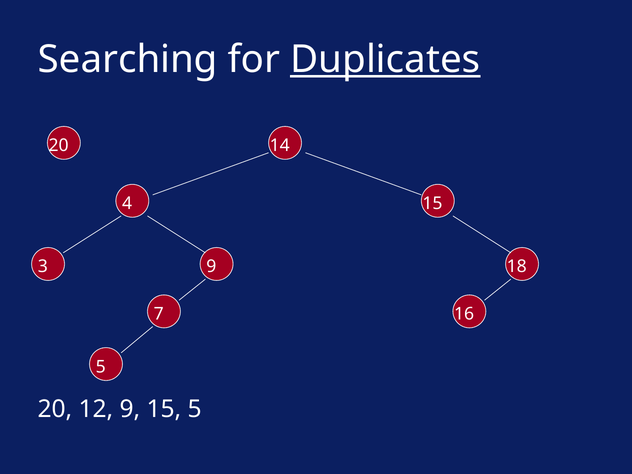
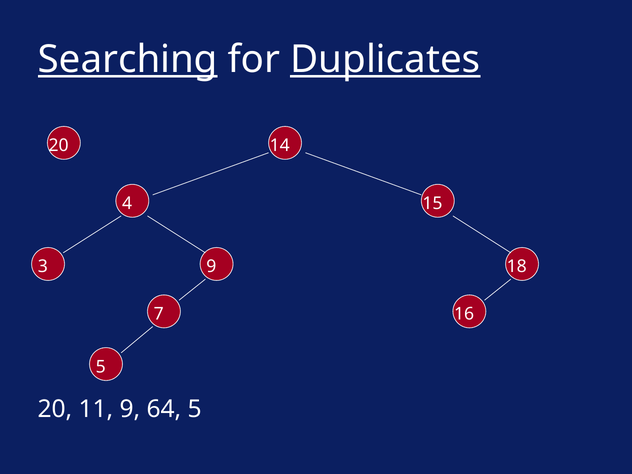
Searching underline: none -> present
12: 12 -> 11
9 15: 15 -> 64
